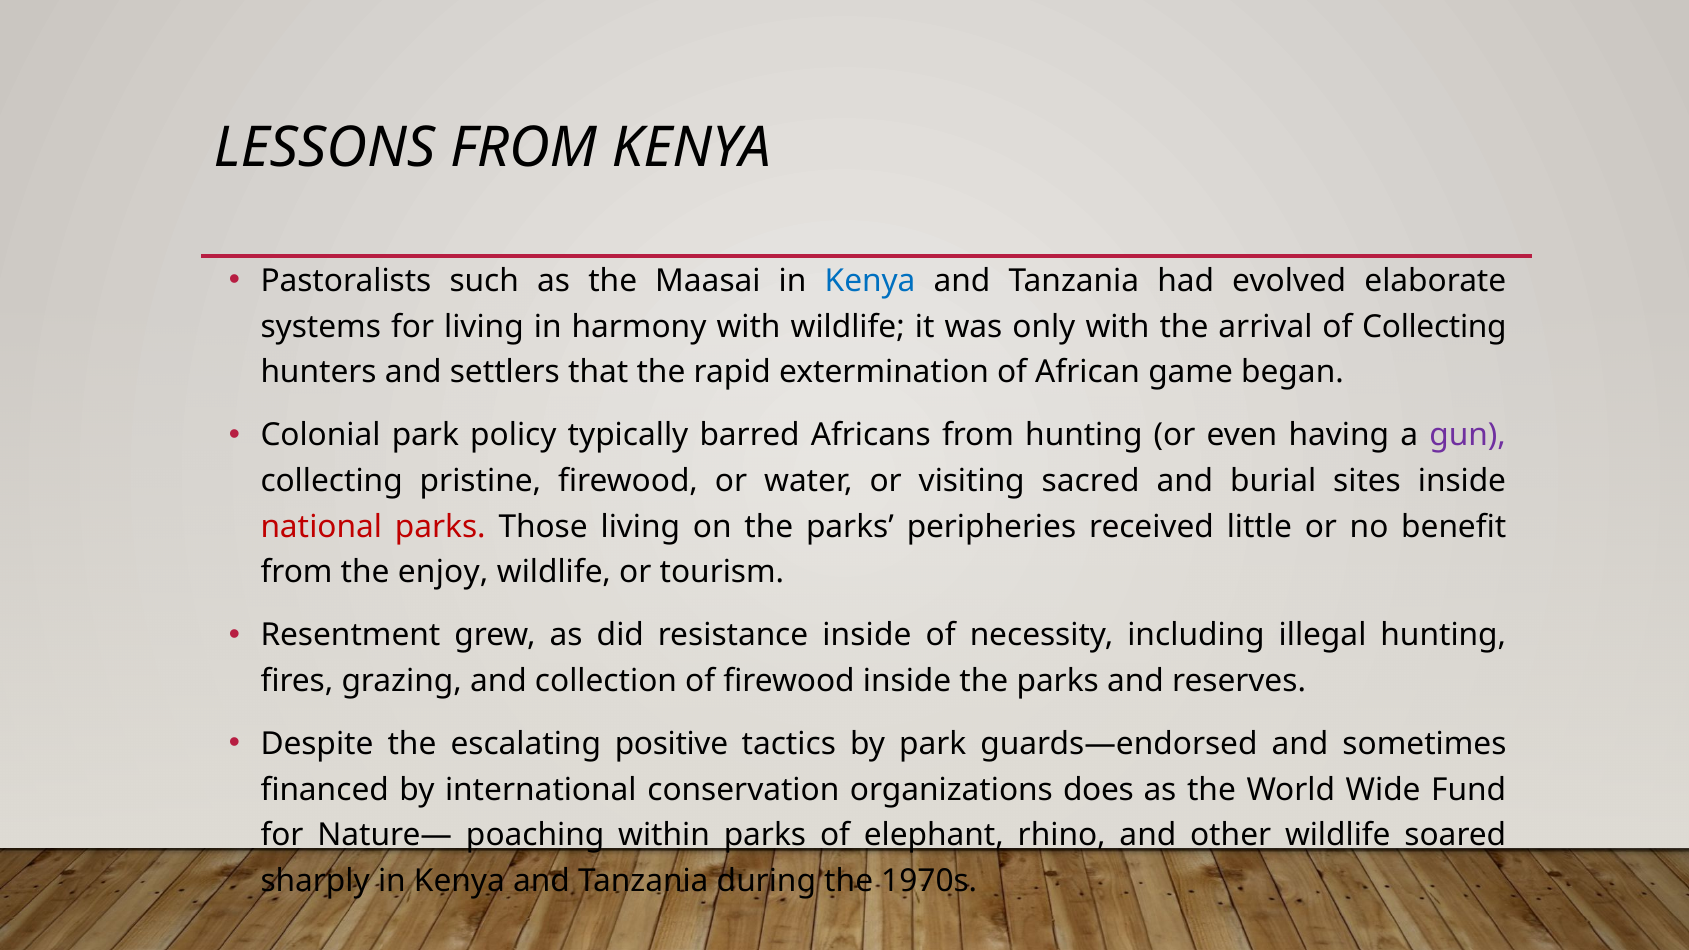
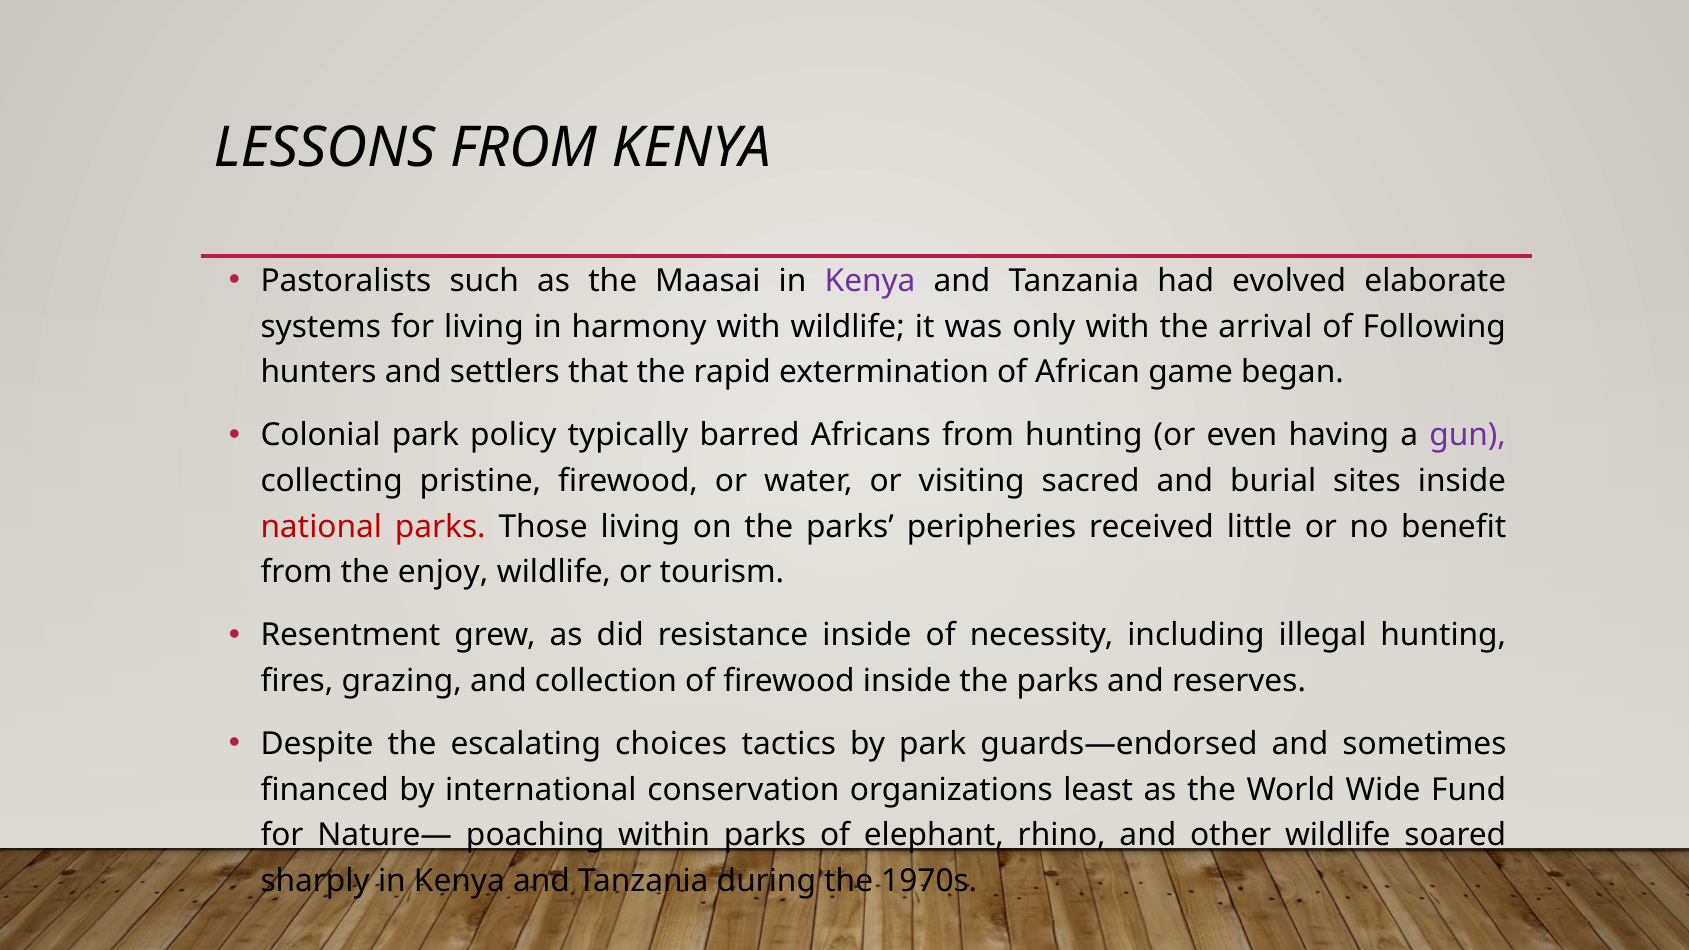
Kenya at (870, 281) colour: blue -> purple
of Collecting: Collecting -> Following
positive: positive -> choices
does: does -> least
